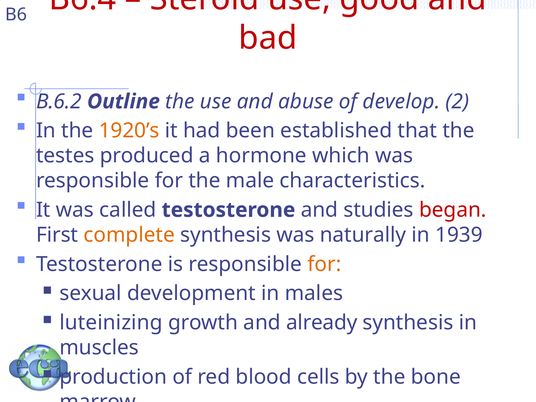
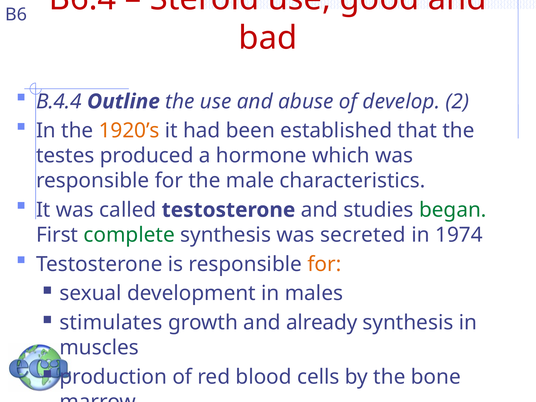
B.6.2: B.6.2 -> B.4.4
began colour: red -> green
complete colour: orange -> green
naturally: naturally -> secreted
1939: 1939 -> 1974
luteinizing: luteinizing -> stimulates
